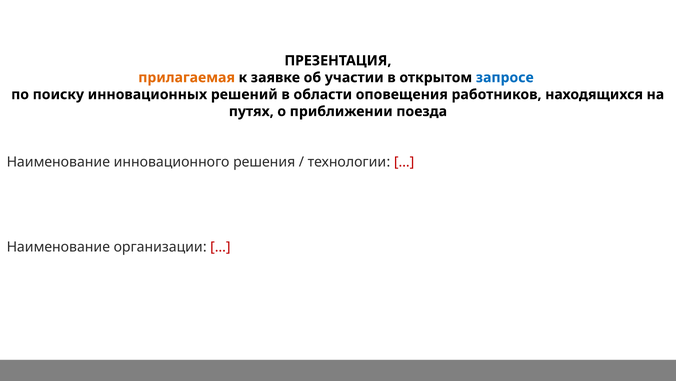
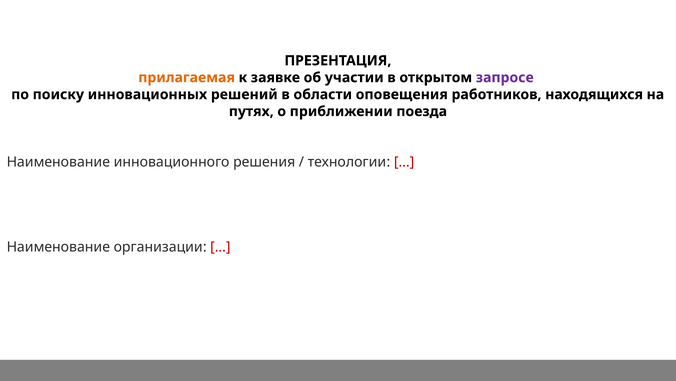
запросе colour: blue -> purple
